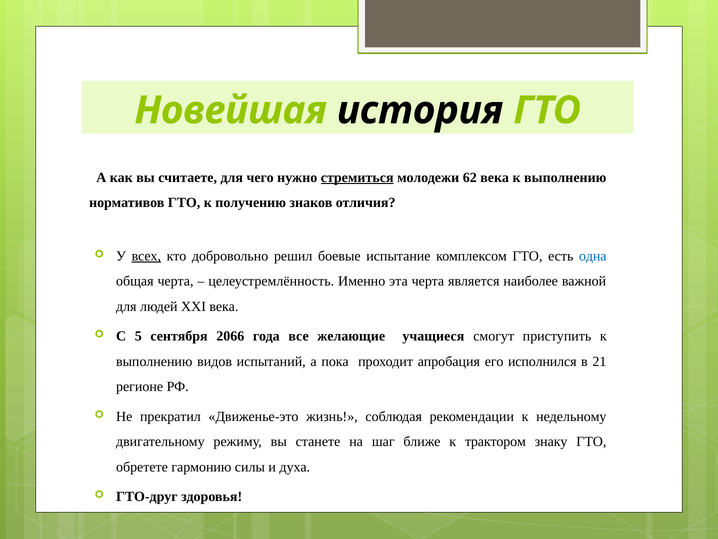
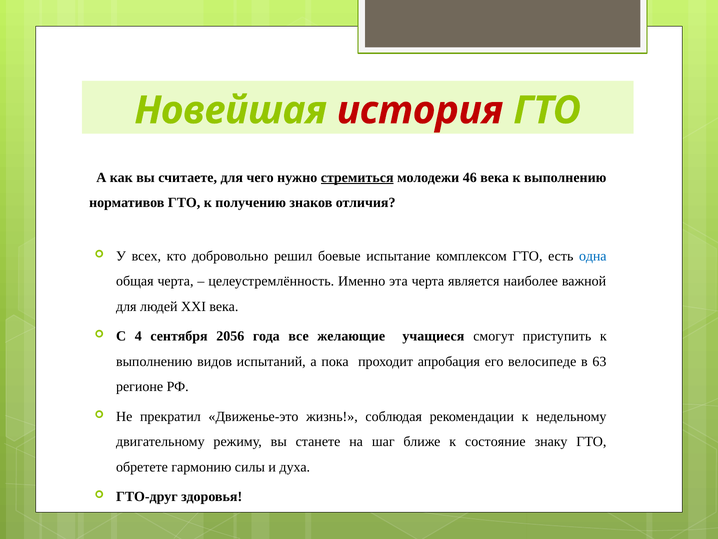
история colour: black -> red
62: 62 -> 46
всех underline: present -> none
5: 5 -> 4
2066: 2066 -> 2056
исполнился: исполнился -> велосипеде
21: 21 -> 63
трактором: трактором -> состояние
